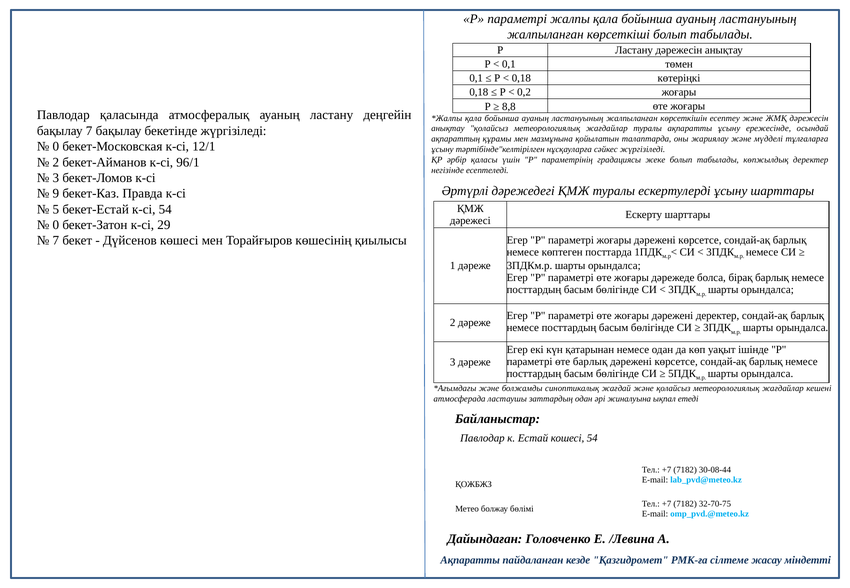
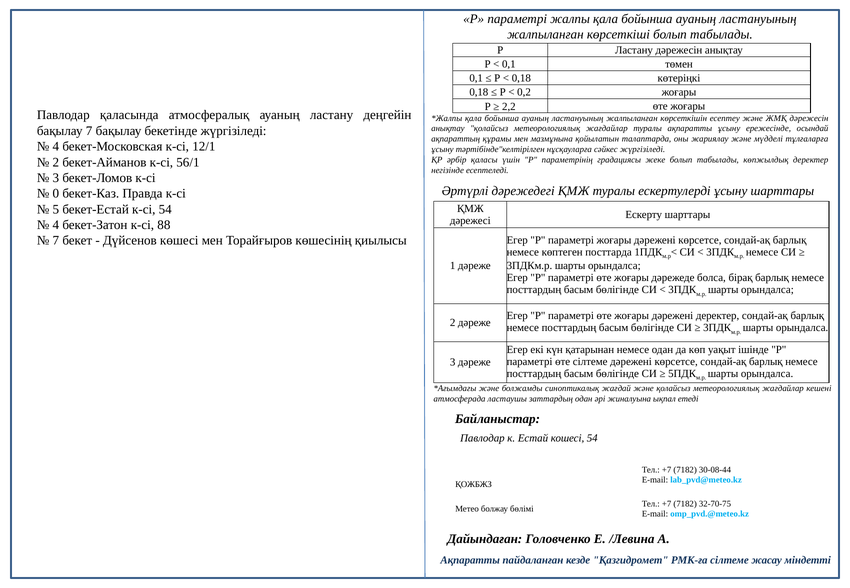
8,8: 8,8 -> 2,2
0 at (56, 147): 0 -> 4
96/1: 96/1 -> 56/1
9: 9 -> 0
0 at (56, 225): 0 -> 4
29: 29 -> 88
өте барлық: барлық -> сілтеме
